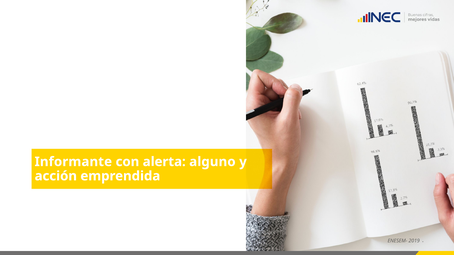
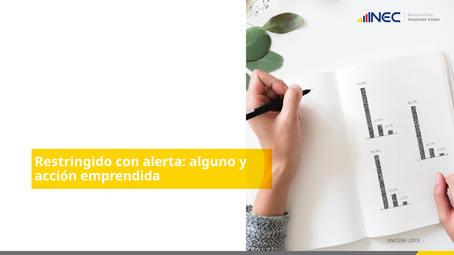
Informante: Informante -> Restringido
